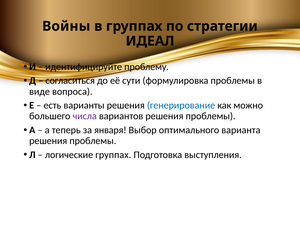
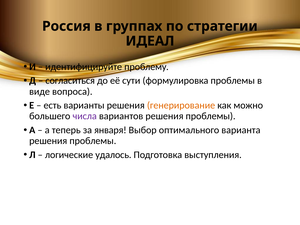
Войны: Войны -> Россия
генерирование colour: blue -> orange
логические группах: группах -> удалось
